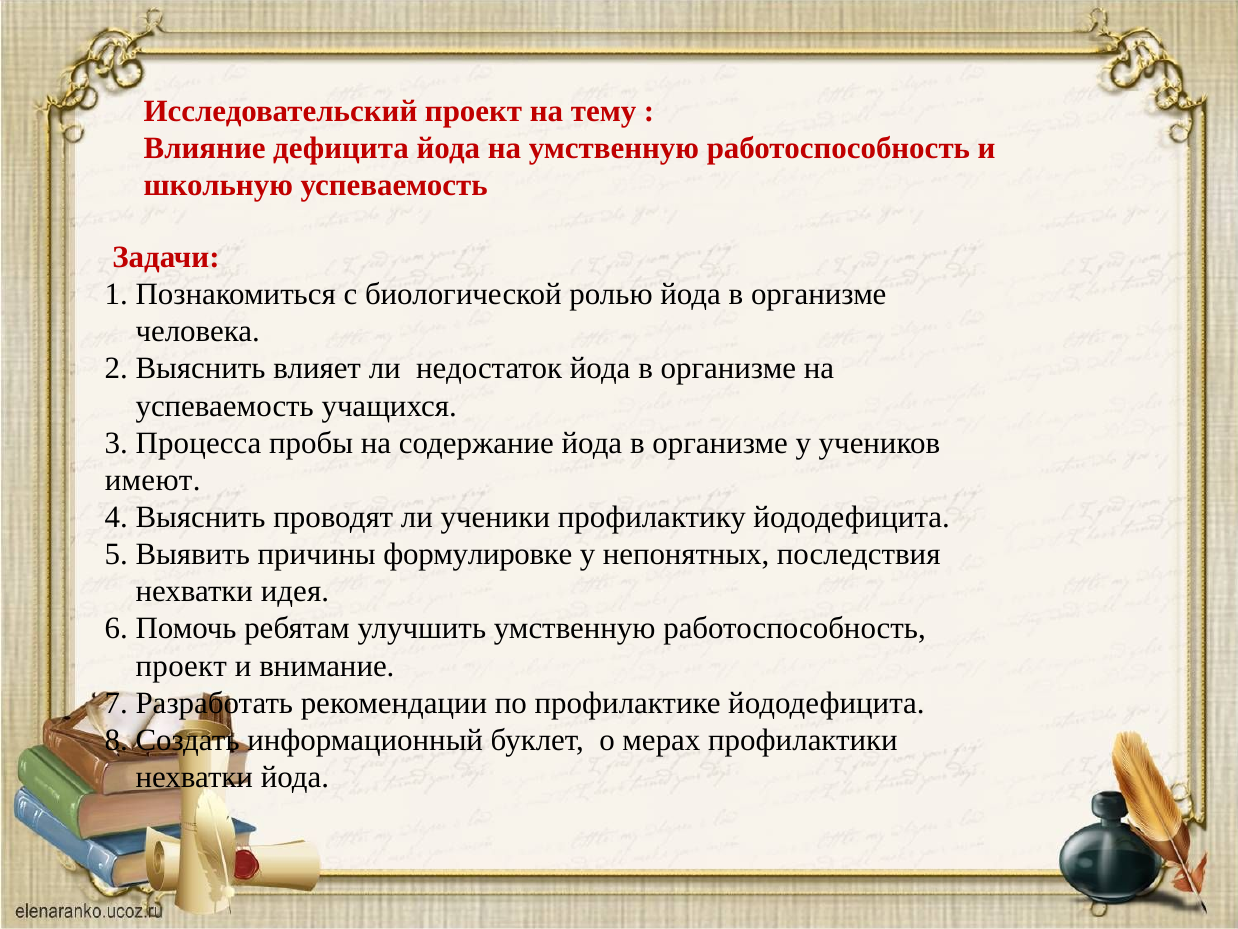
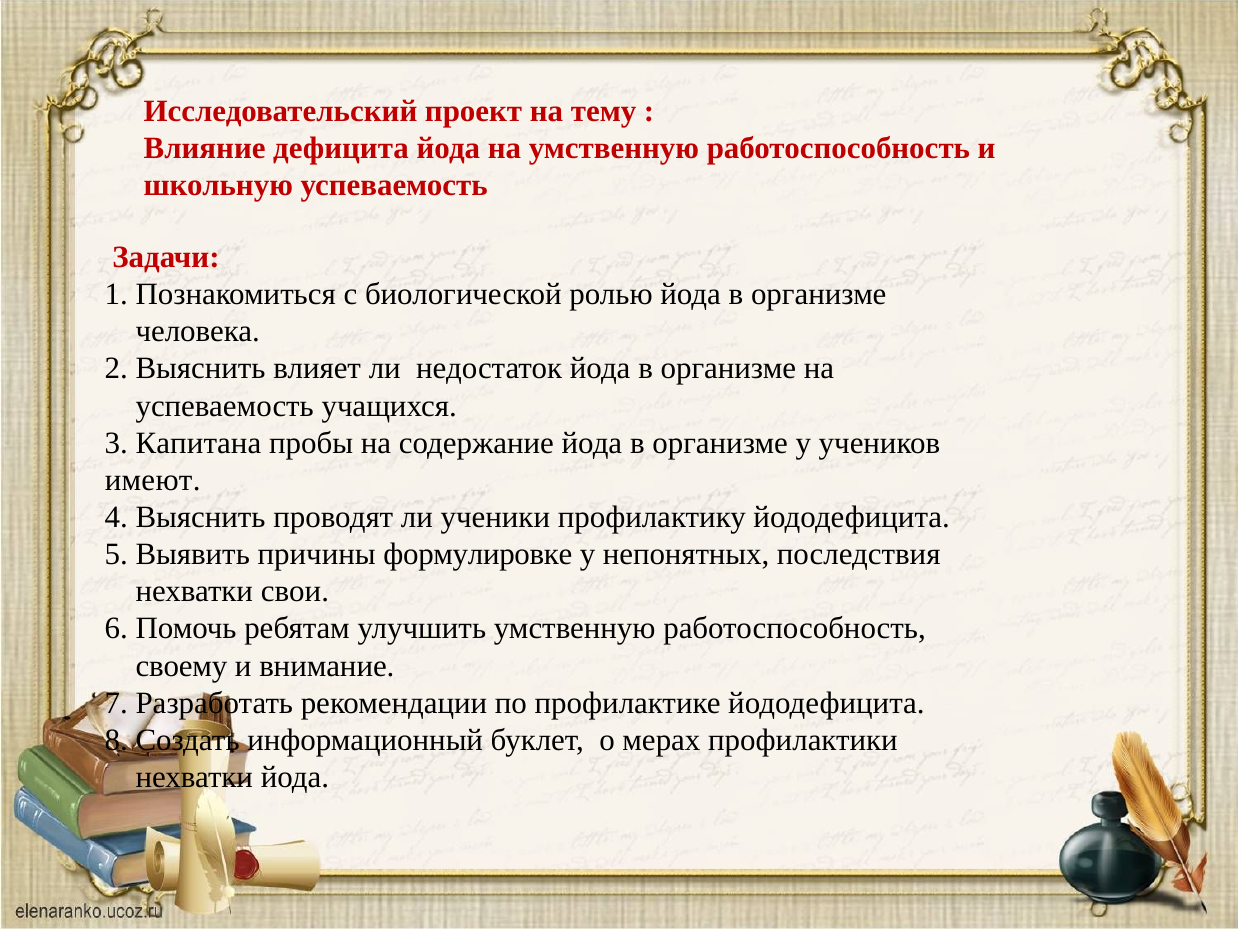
Процесса: Процесса -> Капитана
идея: идея -> свои
проект at (181, 666): проект -> своему
